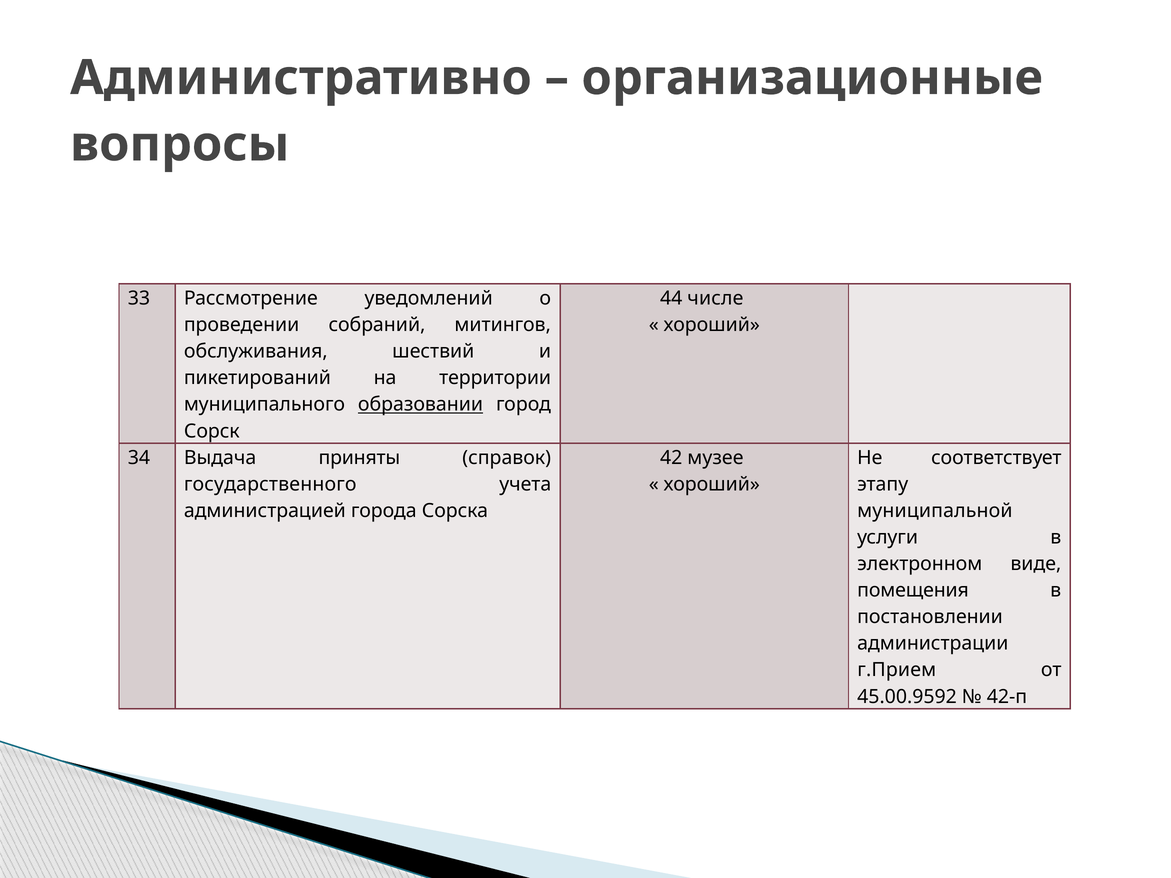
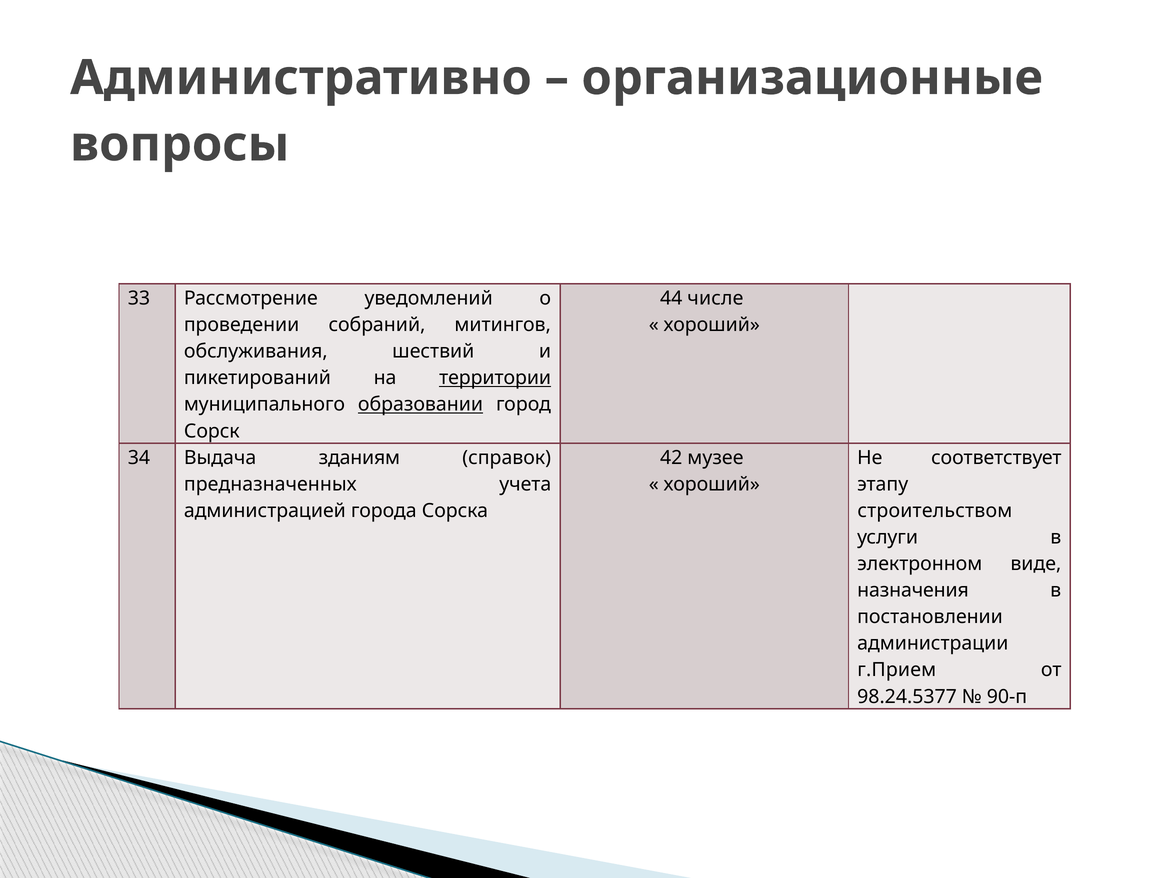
территории underline: none -> present
приняты: приняты -> зданиям
государственного: государственного -> предназначенных
муниципальной: муниципальной -> строительством
помещения: помещения -> назначения
45.00.9592: 45.00.9592 -> 98.24.5377
42-п: 42-п -> 90-п
